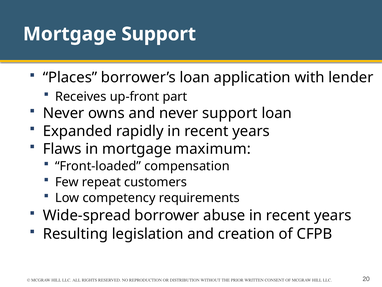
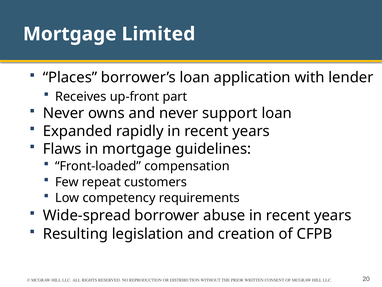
Mortgage Support: Support -> Limited
maximum: maximum -> guidelines
